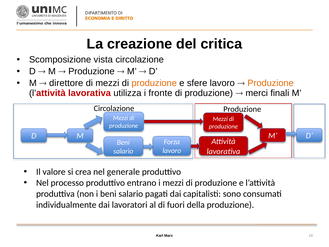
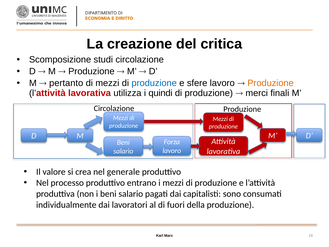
vista: vista -> studi
direttore: direttore -> pertanto
produzione at (154, 83) colour: orange -> blue
fronte: fronte -> quindi
